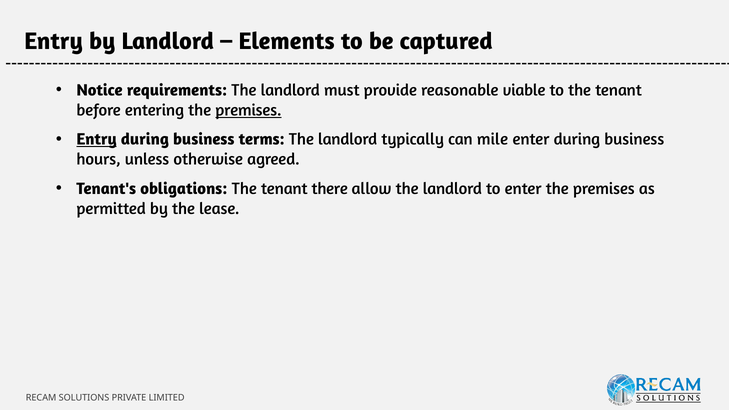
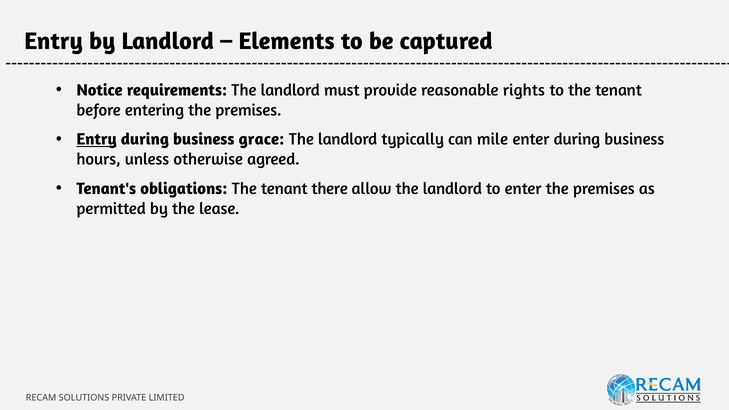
viable: viable -> rights
premises at (248, 110) underline: present -> none
terms: terms -> grace
